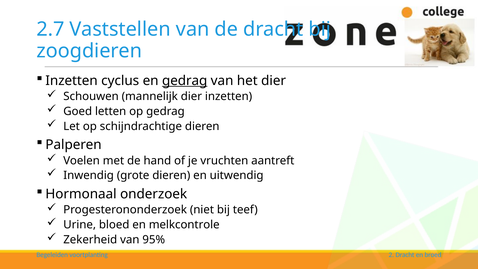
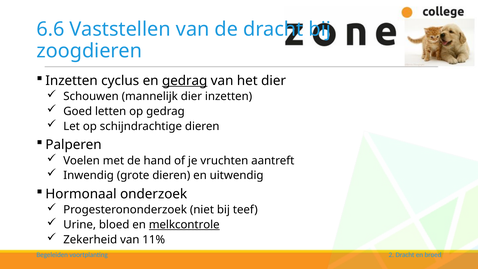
2.7: 2.7 -> 6.6
melkcontrole underline: none -> present
95%: 95% -> 11%
